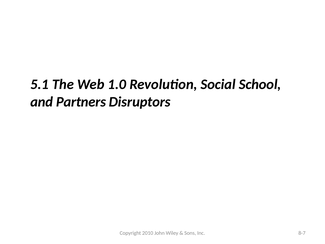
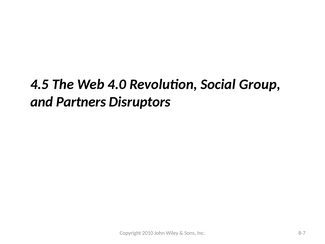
5.1: 5.1 -> 4.5
1.0: 1.0 -> 4.0
School: School -> Group
